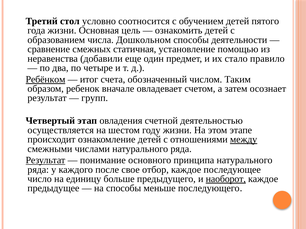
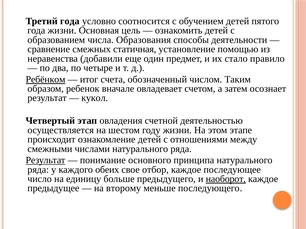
Третий стол: стол -> года
Дошкольном: Дошкольном -> Образования
групп: групп -> кукол
между underline: present -> none
после: после -> обеих
на способы: способы -> второму
